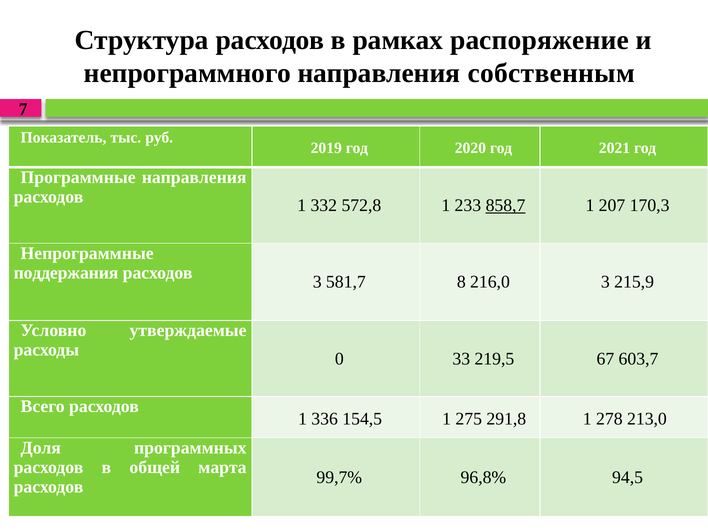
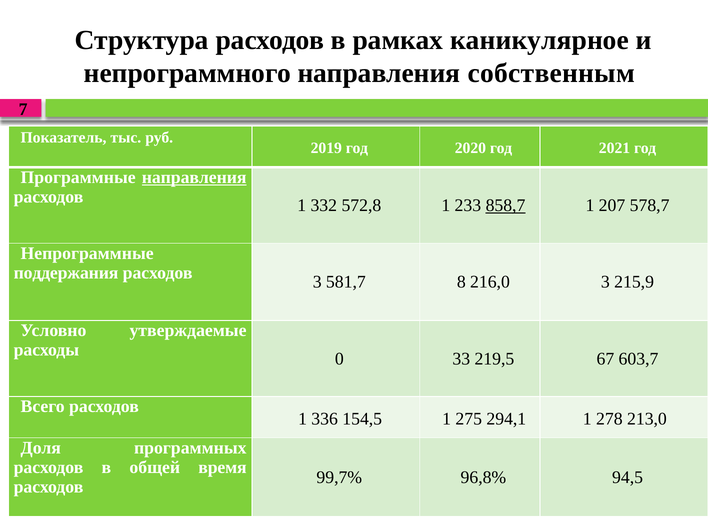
распоряжение: распоряжение -> каникулярное
направления at (194, 177) underline: none -> present
170,3: 170,3 -> 578,7
291,8: 291,8 -> 294,1
марта: марта -> время
